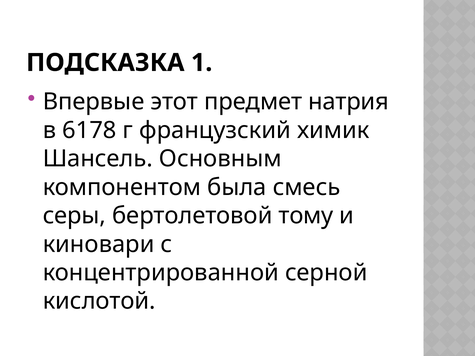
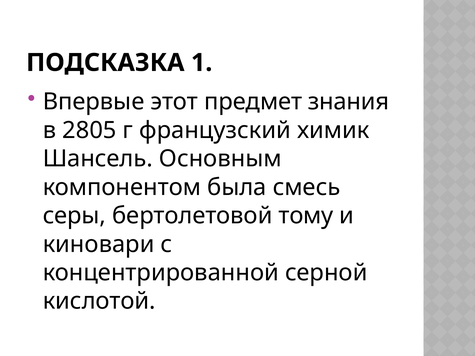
натрия: натрия -> знания
6178: 6178 -> 2805
